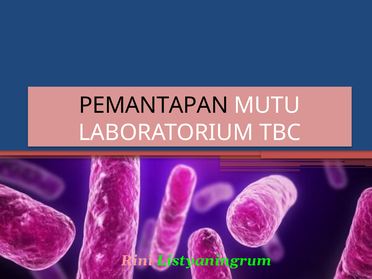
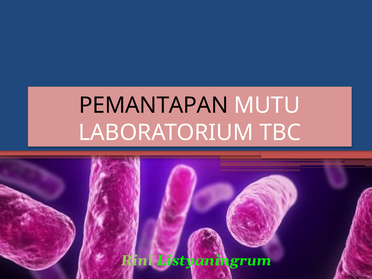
Rini colour: pink -> light green
